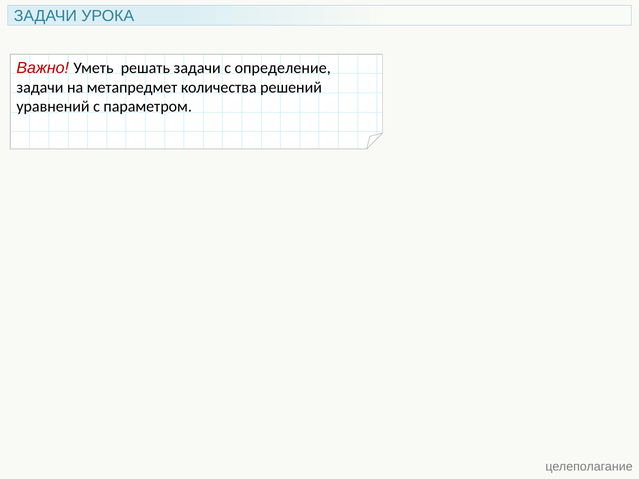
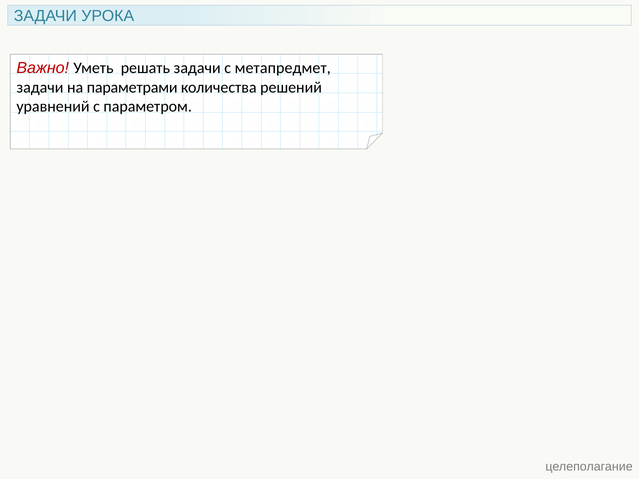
определение: определение -> метапредмет
метапредмет: метапредмет -> параметрами
